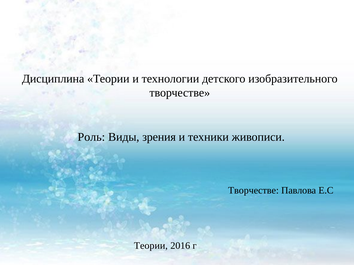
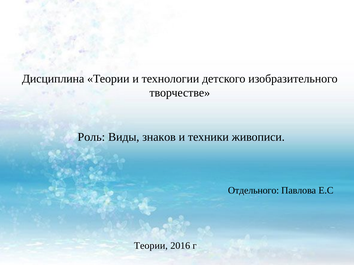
зрения: зрения -> знаков
Творчестве at (253, 191): Творчестве -> Отдельного
